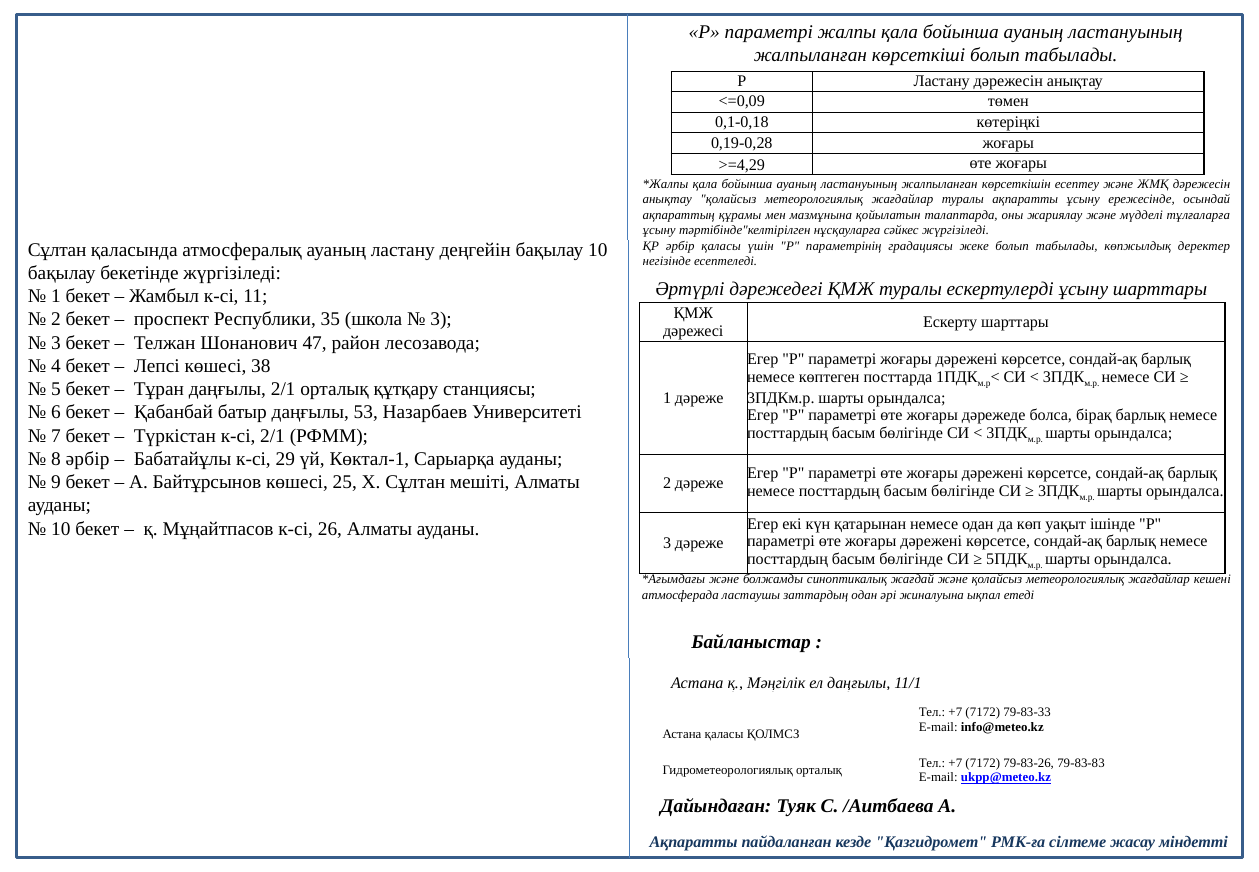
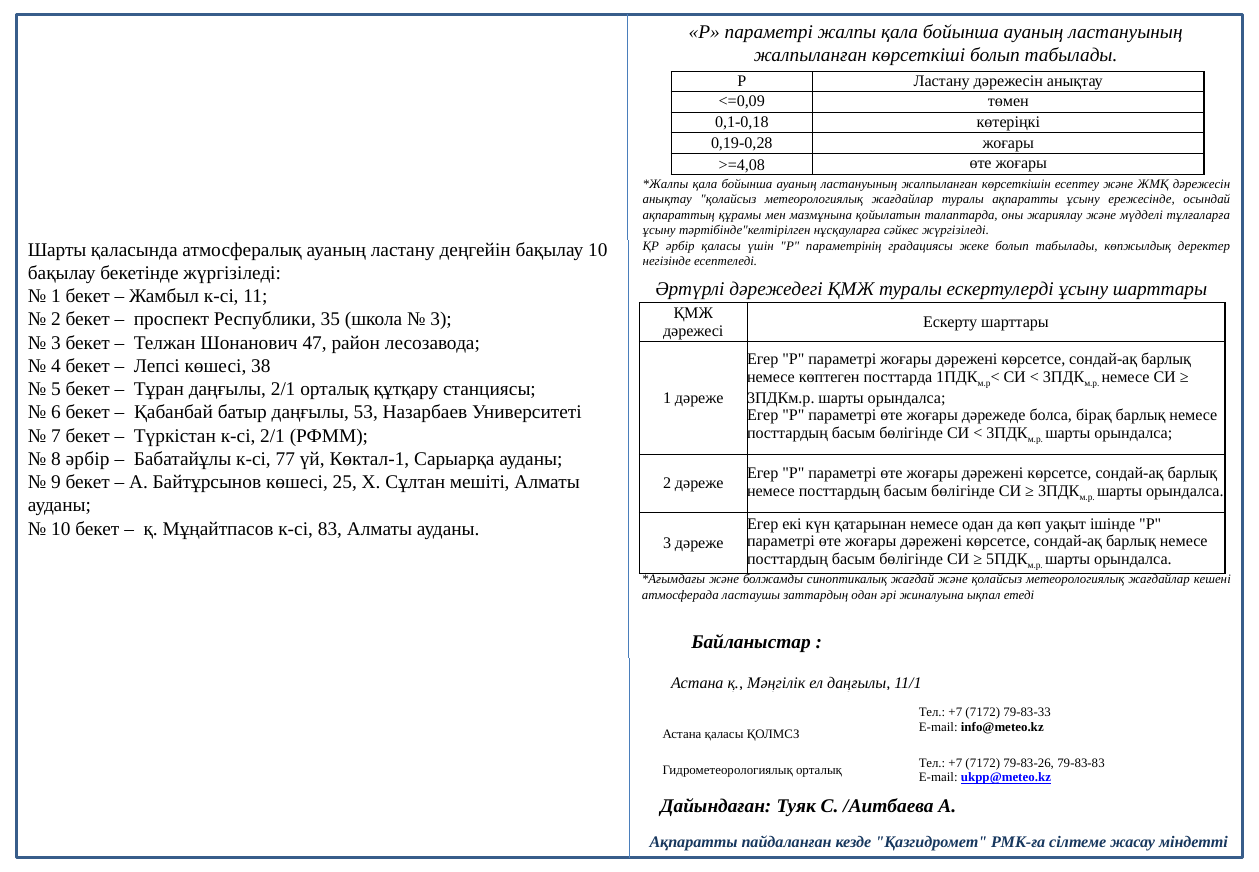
>=4,29: >=4,29 -> >=4,08
Сұлтан at (57, 250): Сұлтан -> Шарты
29: 29 -> 77
26: 26 -> 83
